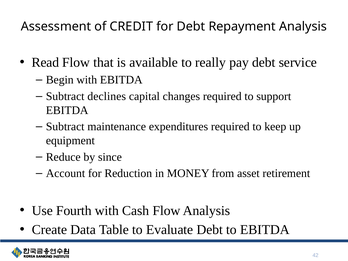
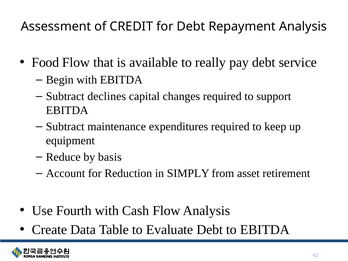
Read: Read -> Food
since: since -> basis
MONEY: MONEY -> SIMPLY
